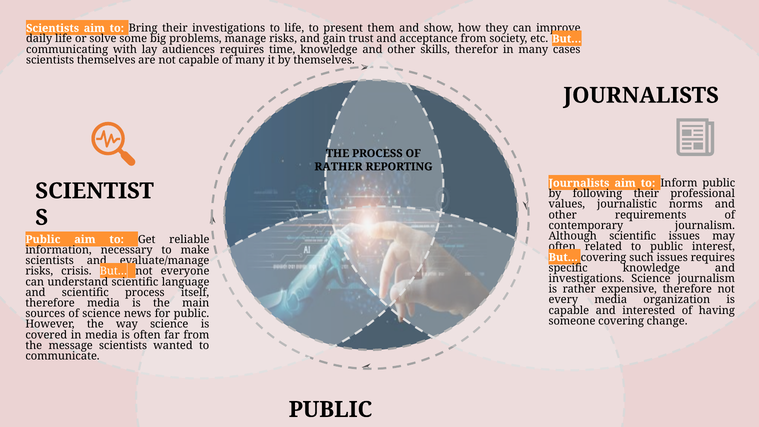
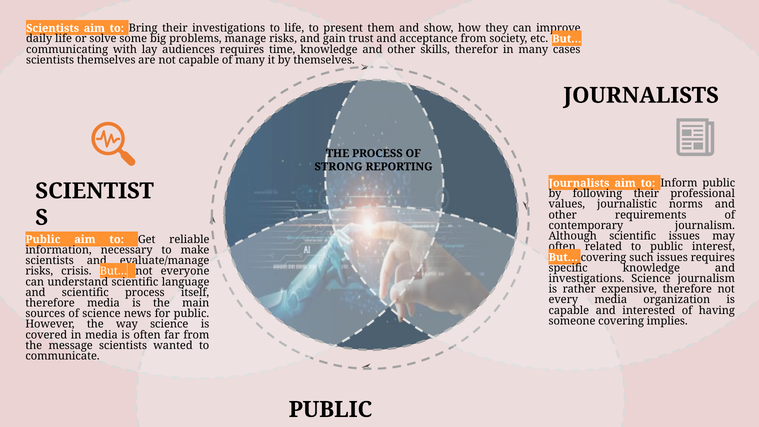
RATHER at (338, 167): RATHER -> STRONG
change: change -> implies
